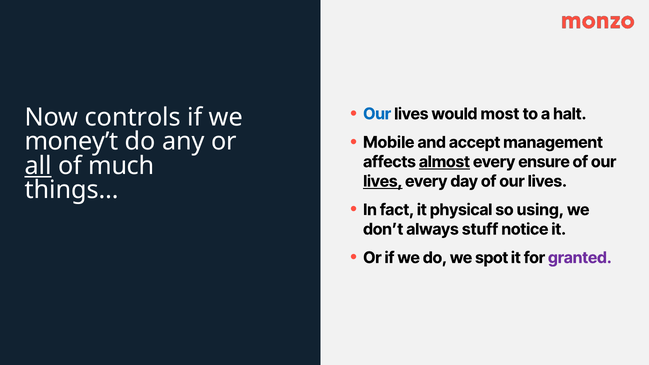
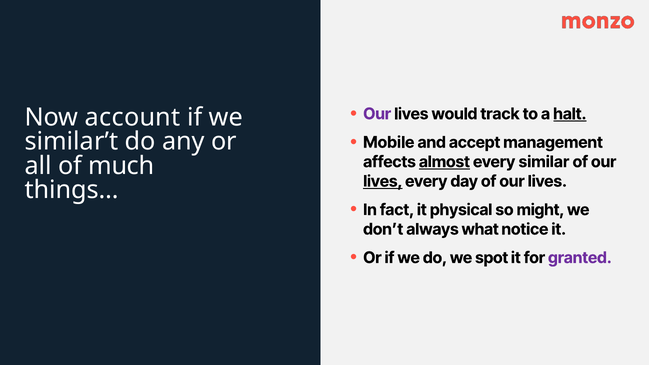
Our at (377, 114) colour: blue -> purple
most: most -> track
halt underline: none -> present
controls: controls -> account
money’t: money’t -> similar’t
ensure: ensure -> similar
all underline: present -> none
using: using -> might
stuff: stuff -> what
